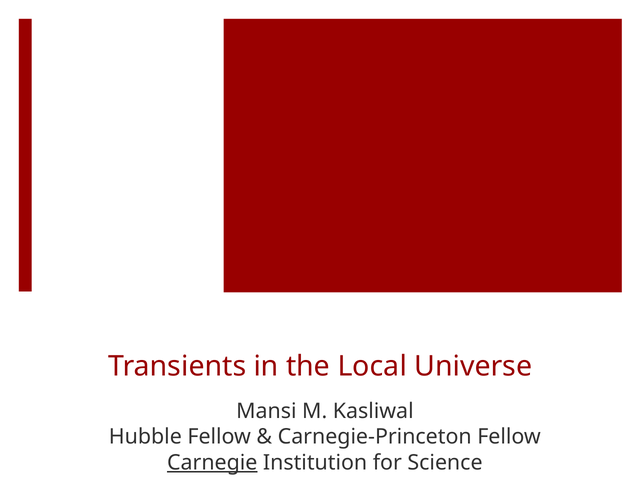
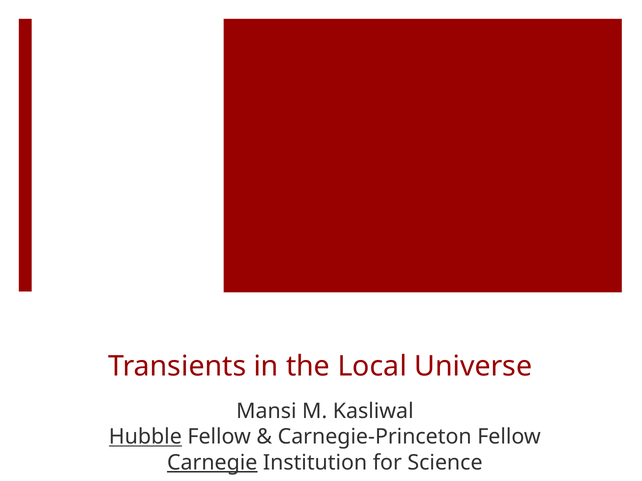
Hubble underline: none -> present
